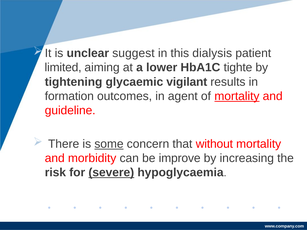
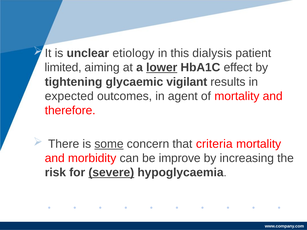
suggest: suggest -> etiology
lower underline: none -> present
tighte: tighte -> effect
formation: formation -> expected
mortality at (237, 96) underline: present -> none
guideline: guideline -> therefore
without: without -> criteria
